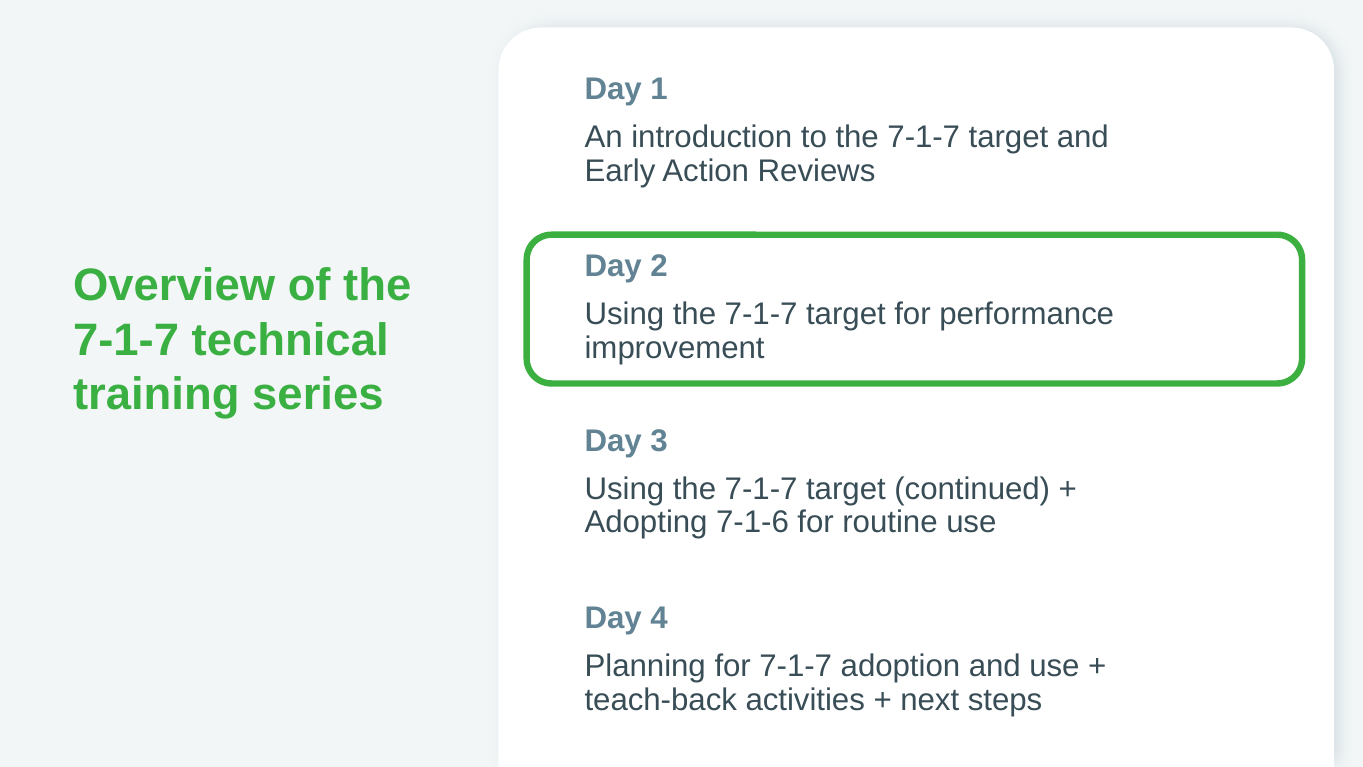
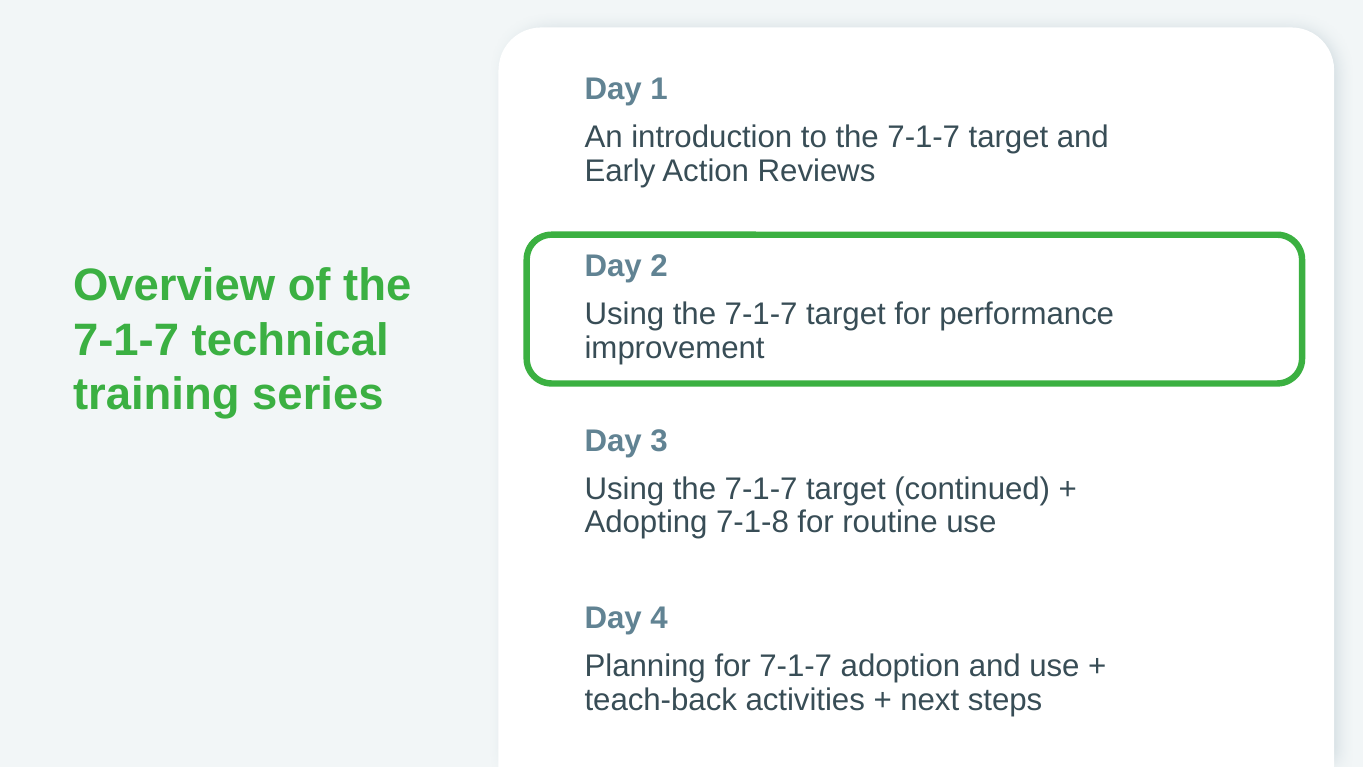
7-1-6: 7-1-6 -> 7-1-8
